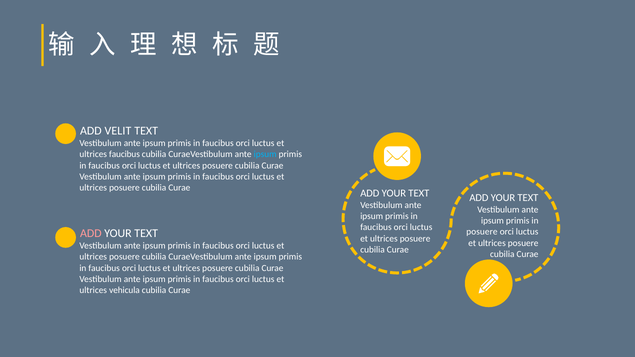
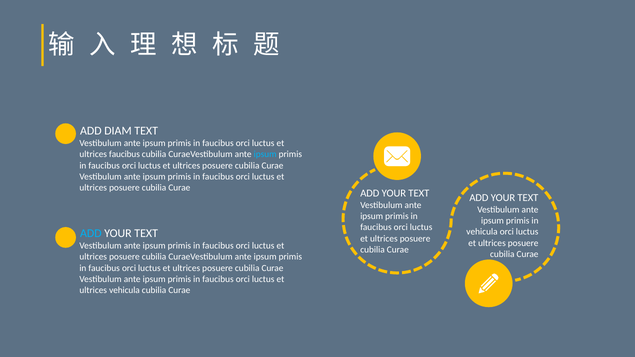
VELIT: VELIT -> DIAM
posuere at (482, 232): posuere -> vehicula
ADD at (91, 233) colour: pink -> light blue
